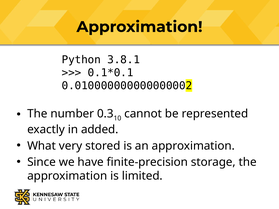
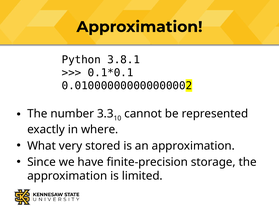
0.3: 0.3 -> 3.3
added: added -> where
